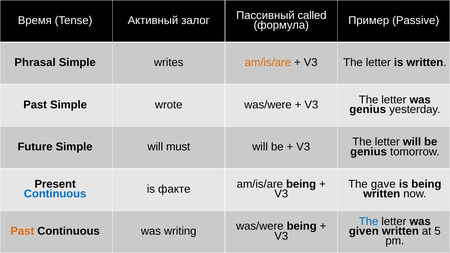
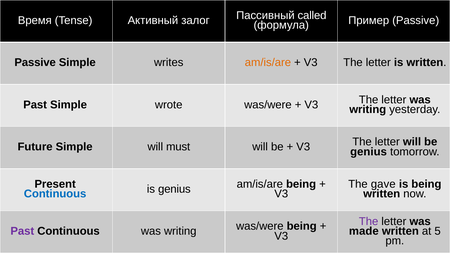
Phrasal at (35, 62): Phrasal -> Passive
genius at (368, 110): genius -> writing
is факте: факте -> genius
The at (369, 221) colour: blue -> purple
Past at (22, 231) colour: orange -> purple
given: given -> made
